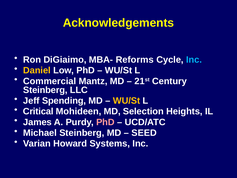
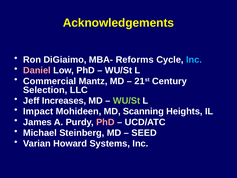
Daniel colour: yellow -> pink
Steinberg at (45, 90): Steinberg -> Selection
Spending: Spending -> Increases
WU/St at (127, 101) colour: yellow -> light green
Critical: Critical -> Impact
Selection: Selection -> Scanning
